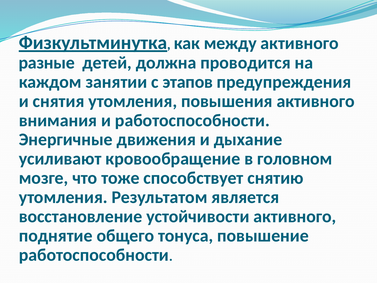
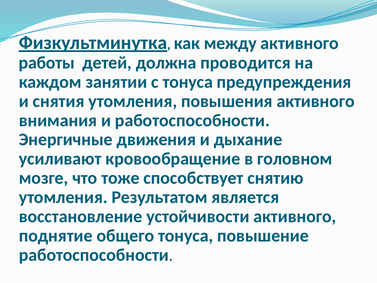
разные: разные -> работы
с этапов: этапов -> тонуса
